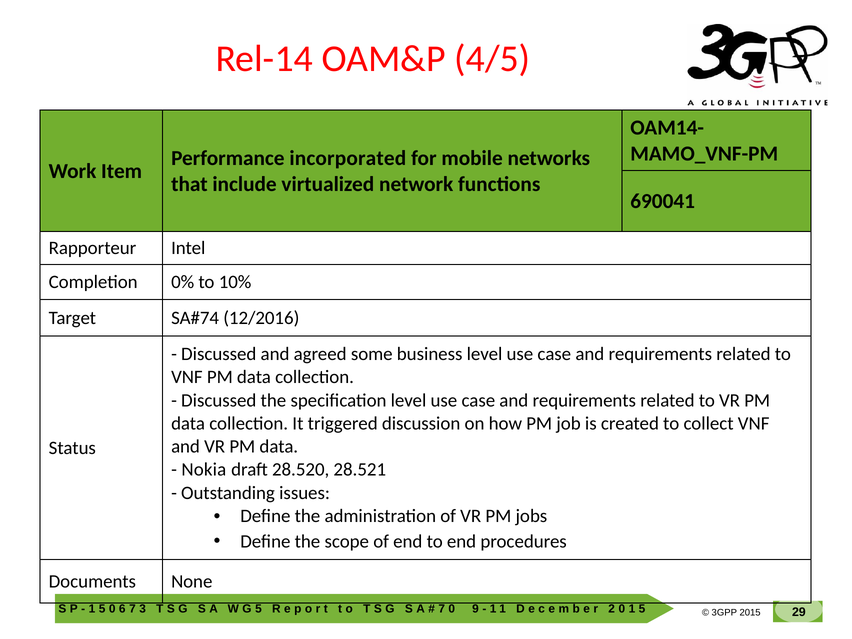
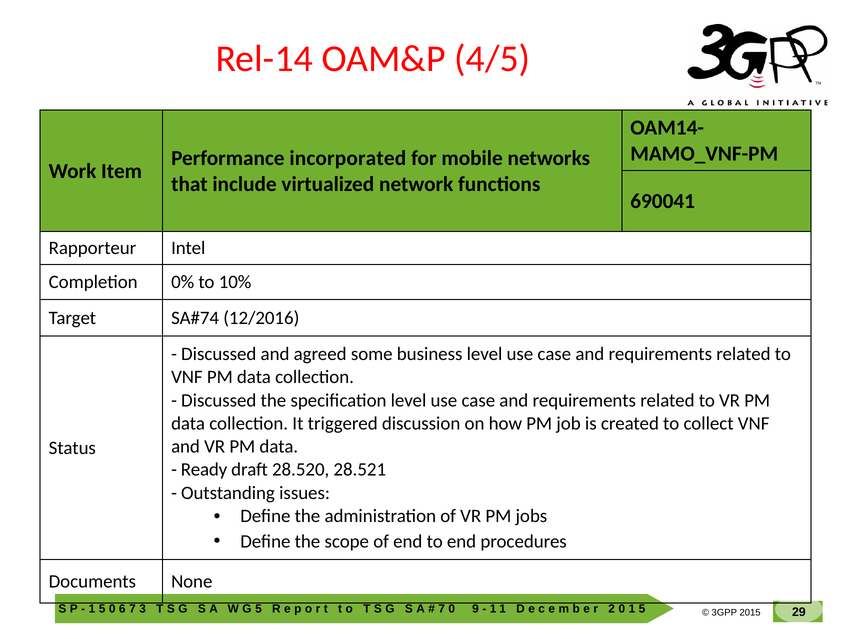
Nokia: Nokia -> Ready
